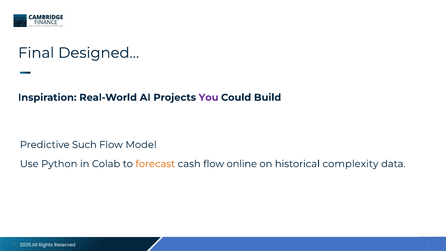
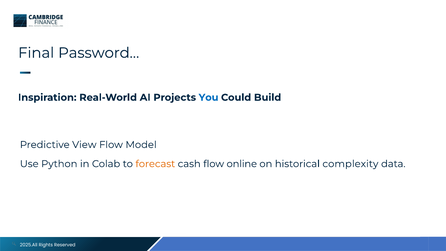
Designed…: Designed… -> Password…
You colour: purple -> blue
Such: Such -> View
